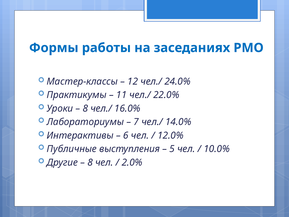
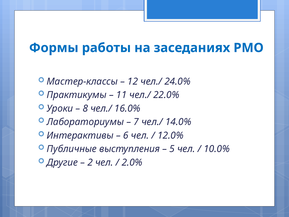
8 at (90, 162): 8 -> 2
